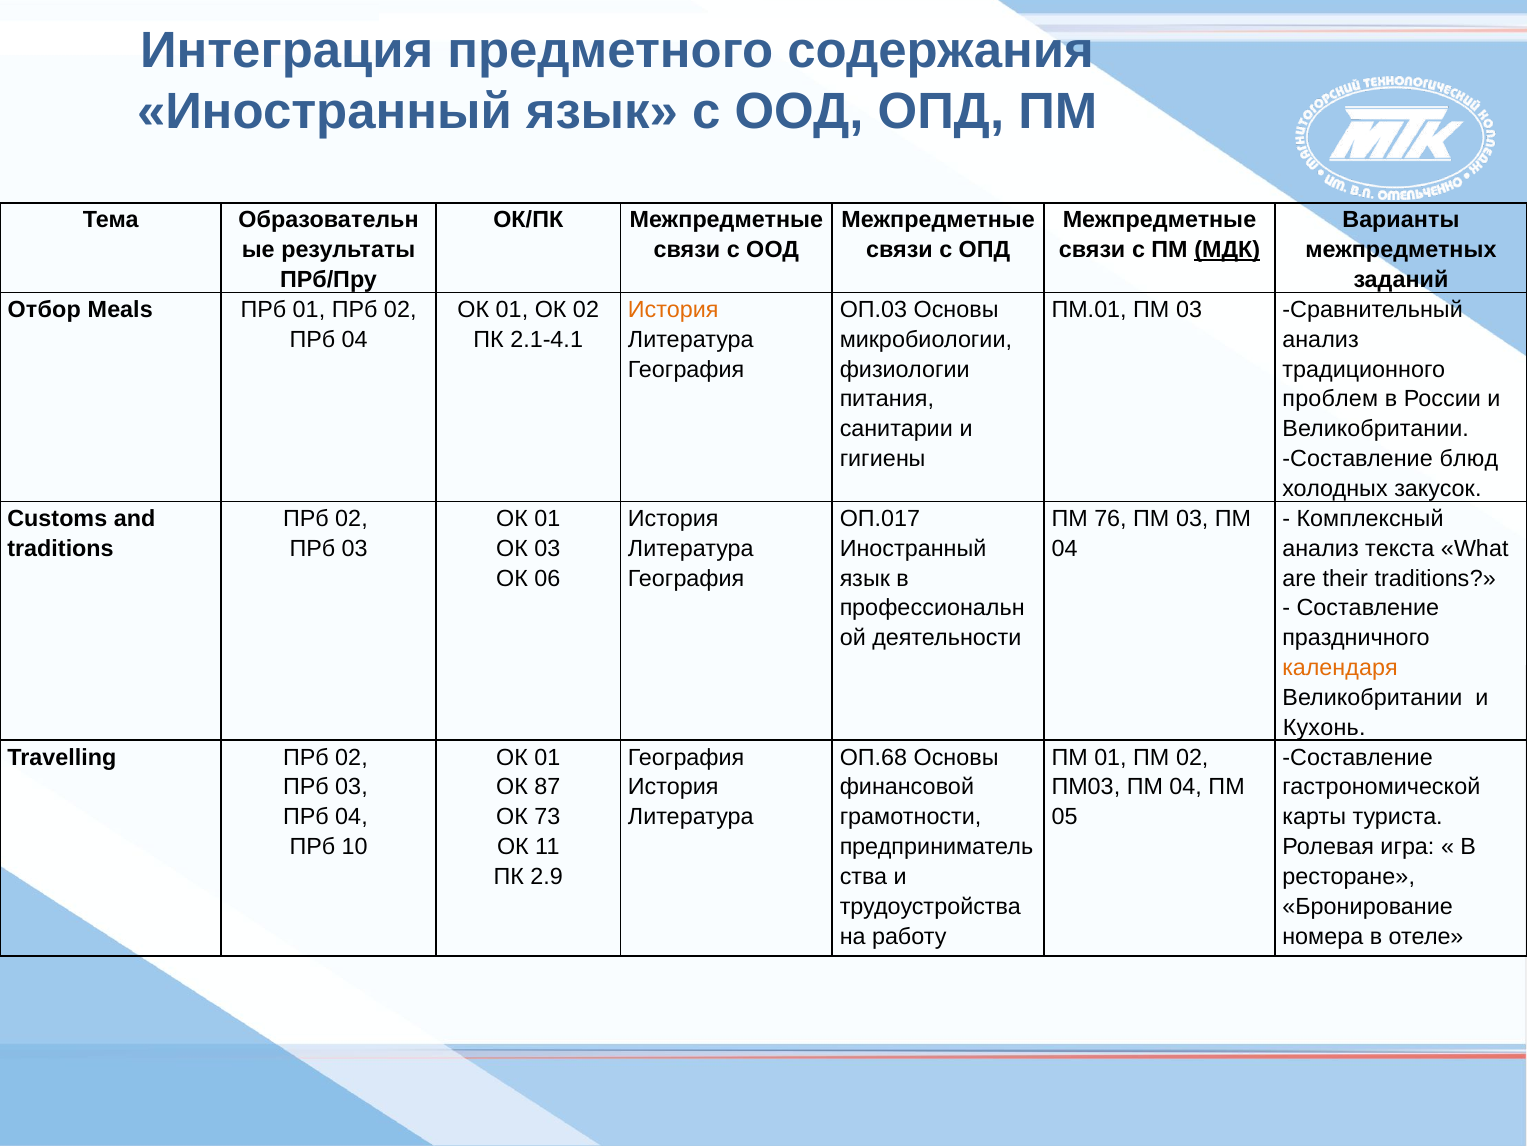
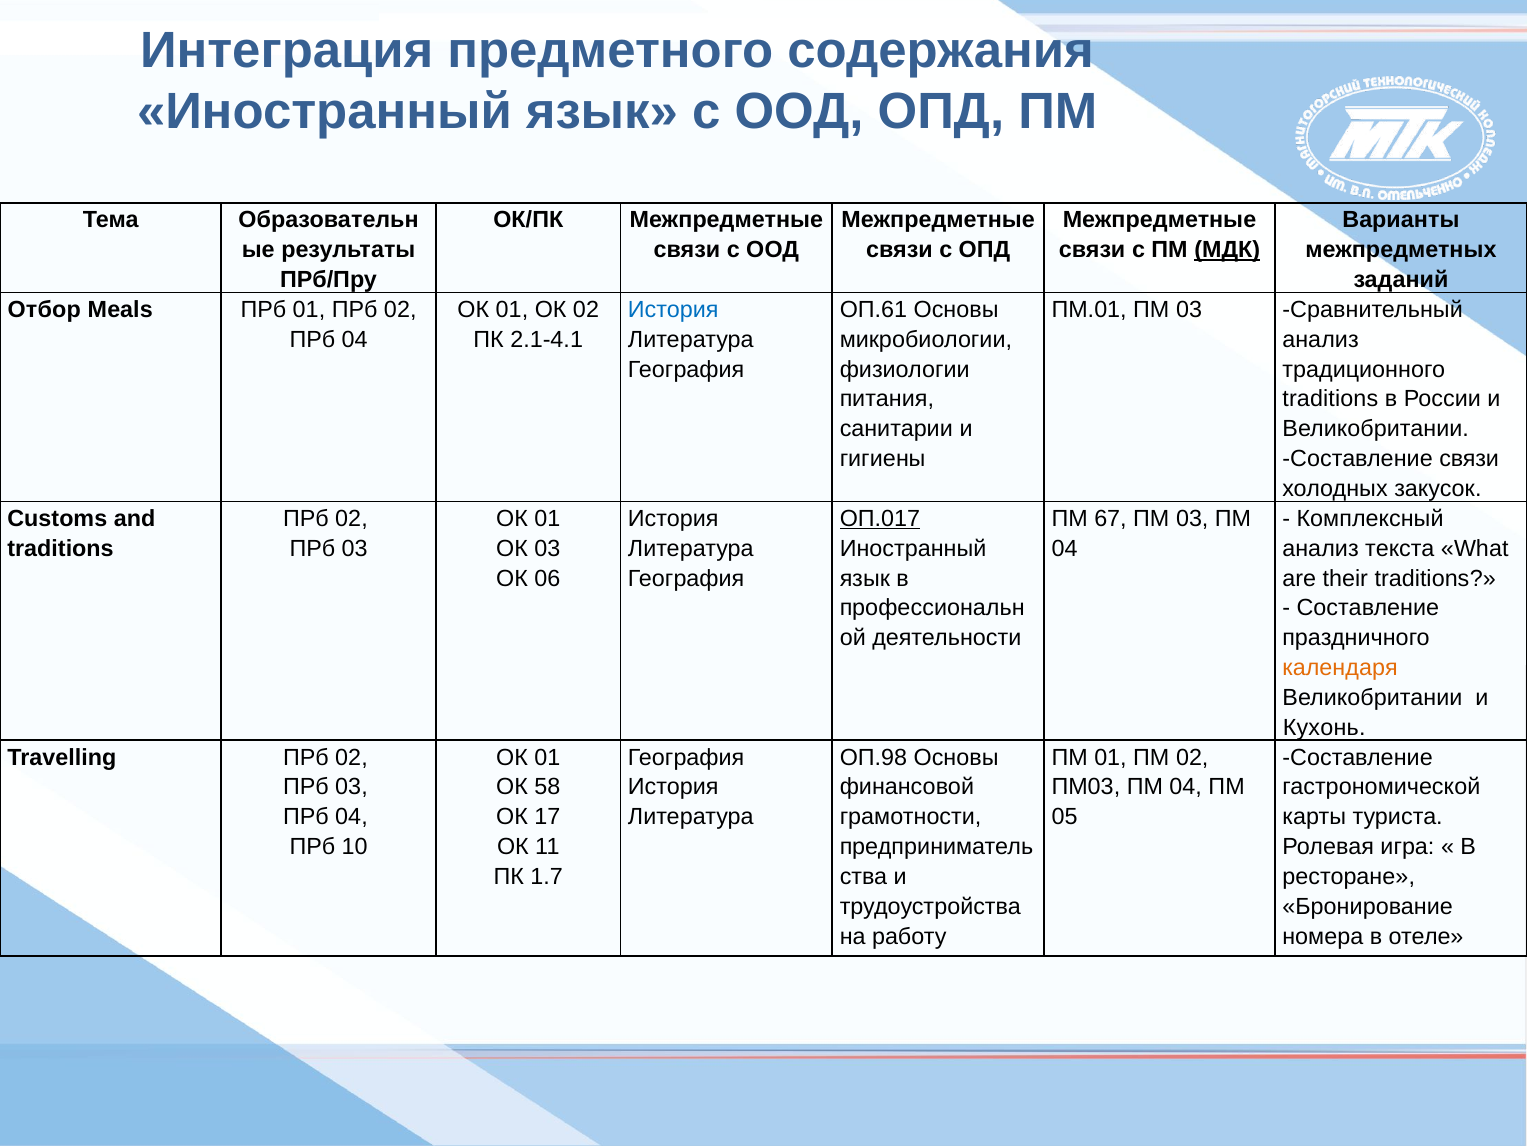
История at (673, 310) colour: orange -> blue
ОП.03: ОП.03 -> ОП.61
проблем at (1330, 399): проблем -> traditions
Составление блюд: блюд -> связи
ОП.017 underline: none -> present
76: 76 -> 67
ОП.68: ОП.68 -> ОП.98
87: 87 -> 58
73: 73 -> 17
2.9: 2.9 -> 1.7
